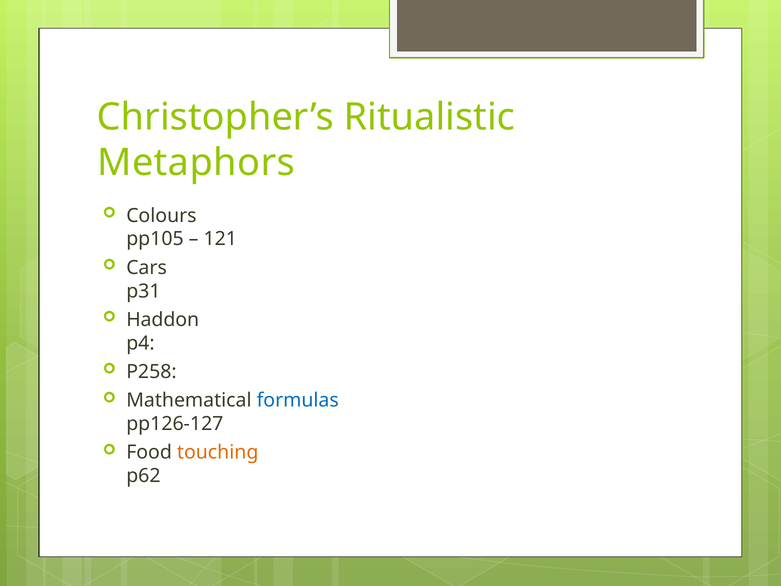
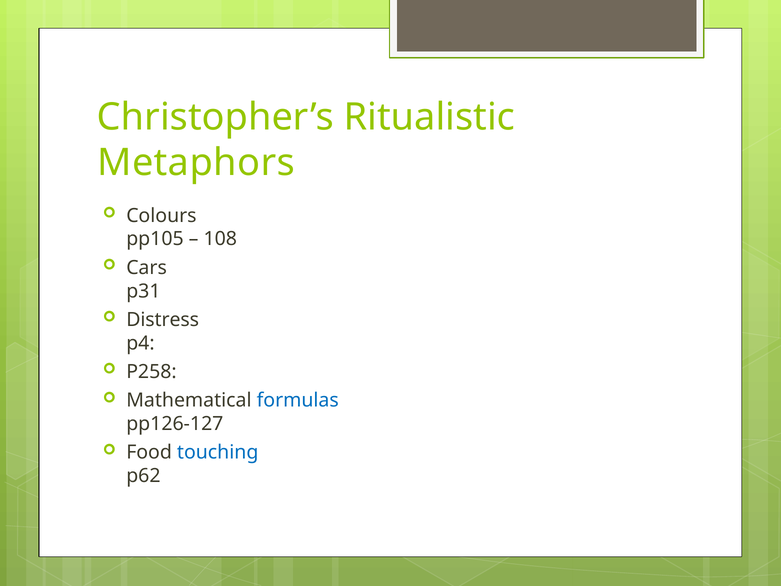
121: 121 -> 108
Haddon: Haddon -> Distress
touching colour: orange -> blue
